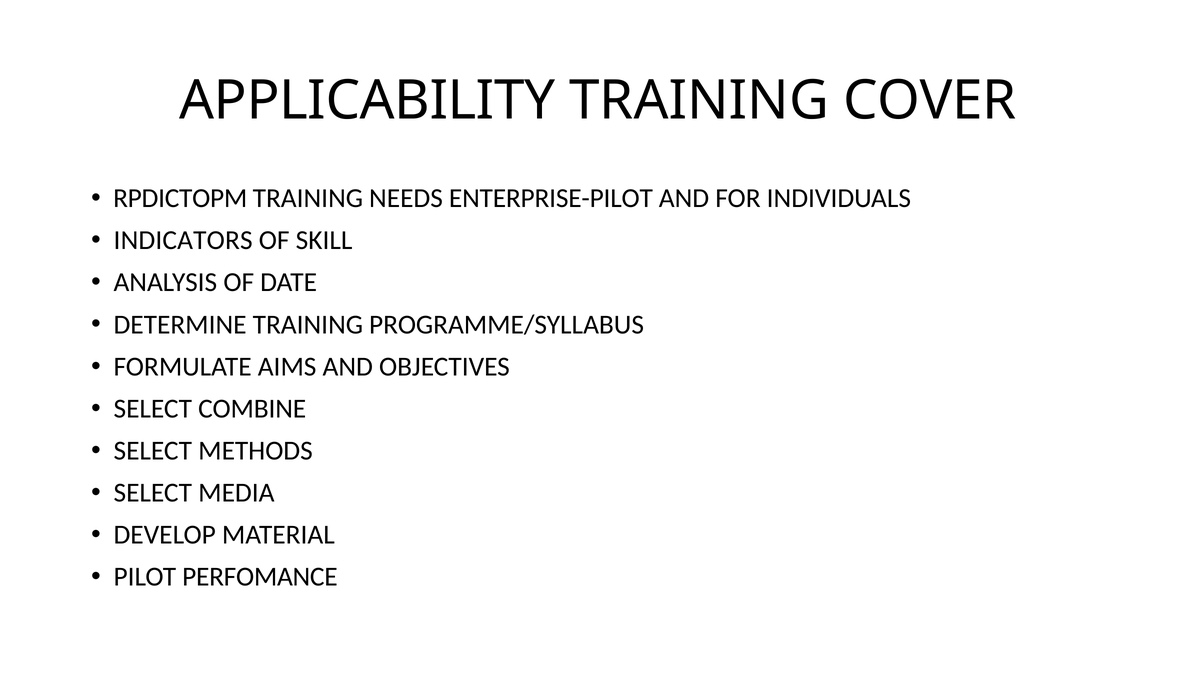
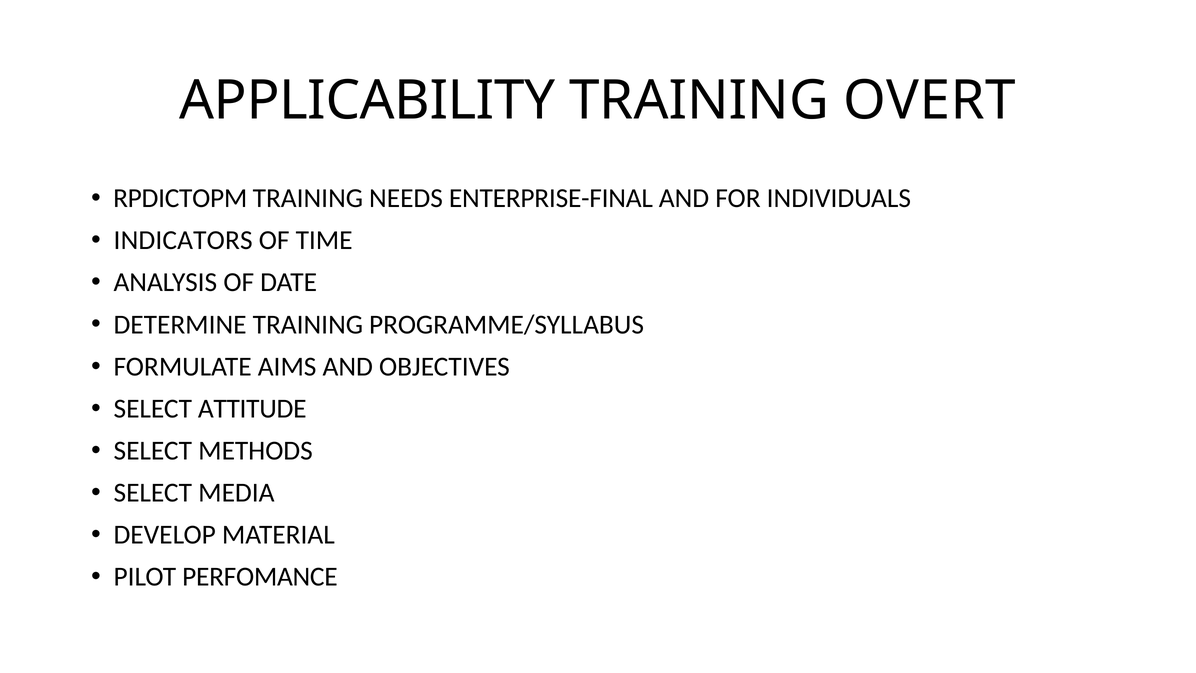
COVER: COVER -> OVERT
ENTERPRISE-PILOT: ENTERPRISE-PILOT -> ENTERPRISE-FINAL
SKILL: SKILL -> TIME
COMBINE: COMBINE -> ATTITUDE
